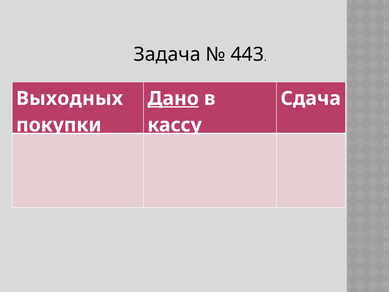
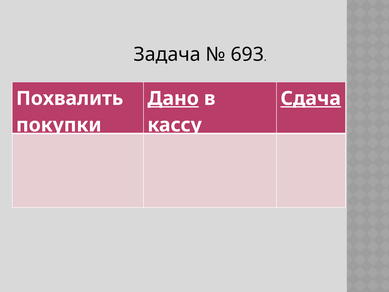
443: 443 -> 693
Выходных: Выходных -> Похвалить
Сдача underline: none -> present
